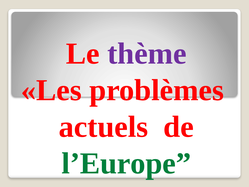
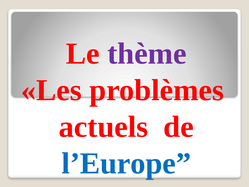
l’Europe colour: green -> blue
